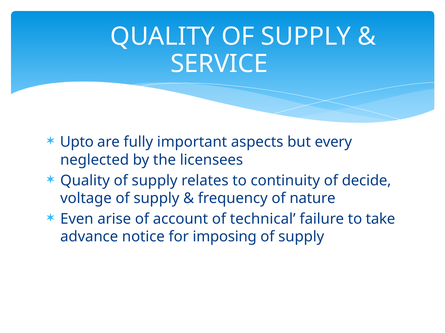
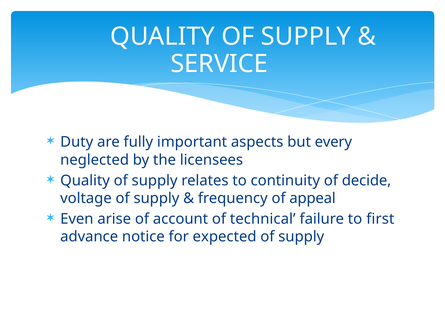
Upto: Upto -> Duty
nature: nature -> appeal
take: take -> first
imposing: imposing -> expected
